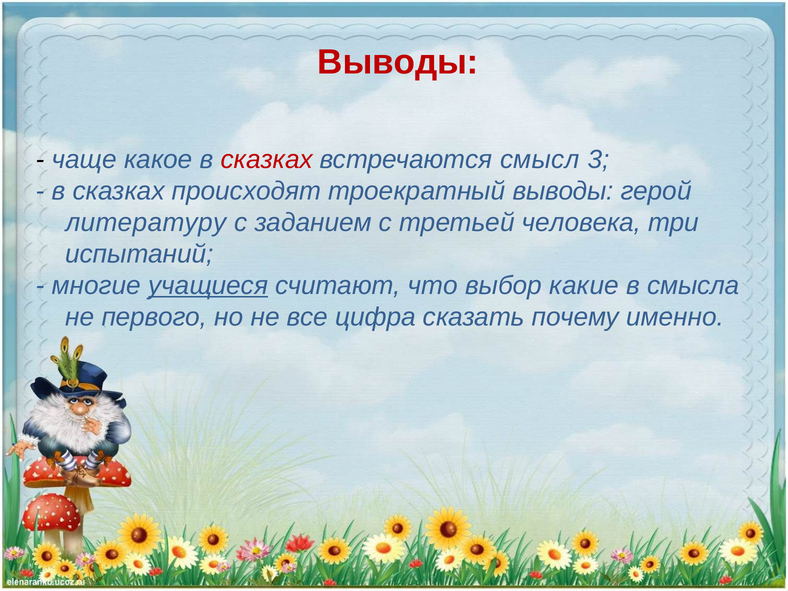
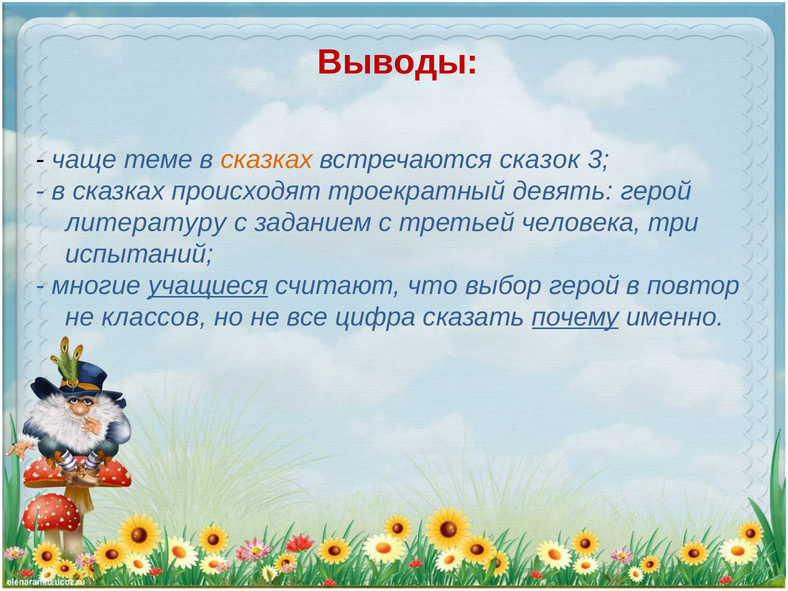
какое: какое -> теме
сказках at (267, 159) colour: red -> orange
смысл: смысл -> сказок
троекратный выводы: выводы -> девять
выбор какие: какие -> герой
смысла: смысла -> повтор
первого: первого -> классов
почему underline: none -> present
